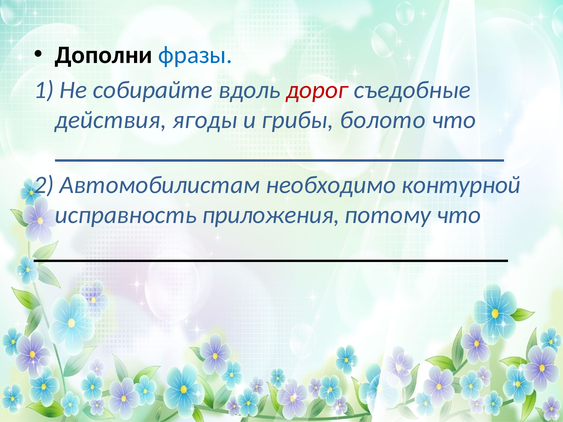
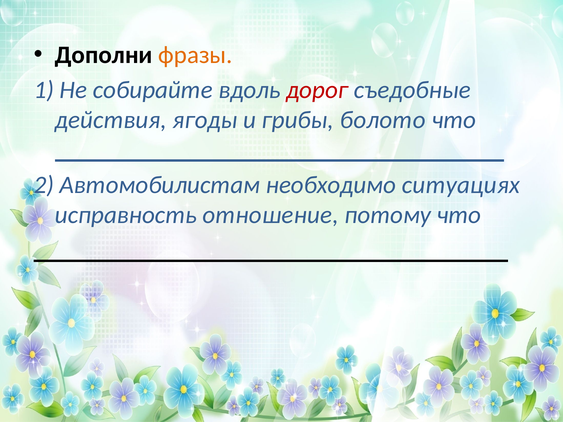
фразы colour: blue -> orange
контурной: контурной -> ситуациях
приложения: приложения -> отношение
